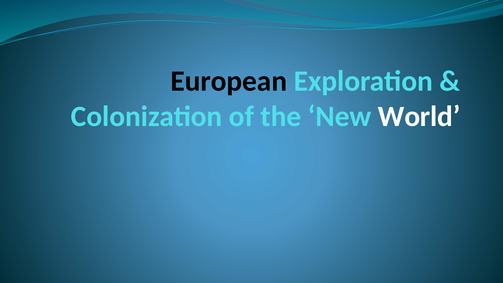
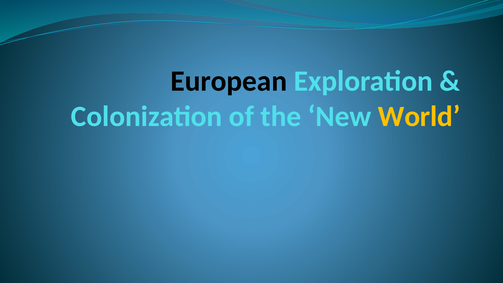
World colour: white -> yellow
